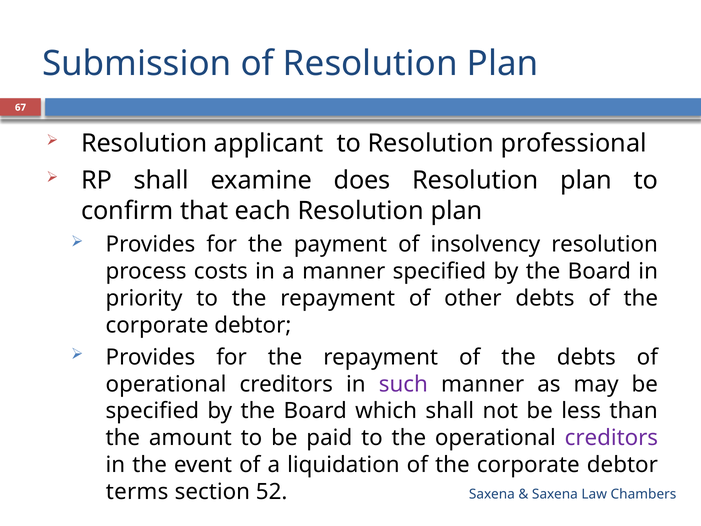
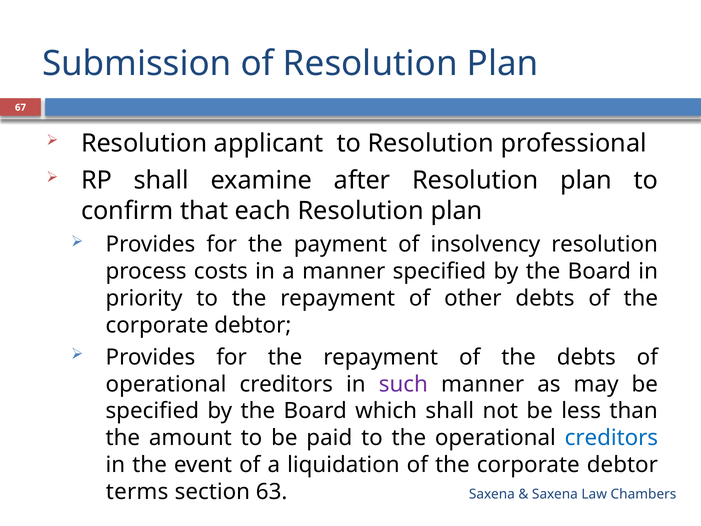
does: does -> after
creditors at (611, 438) colour: purple -> blue
52: 52 -> 63
